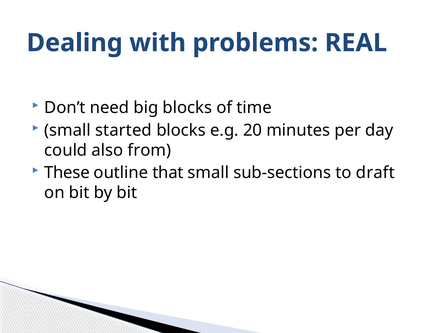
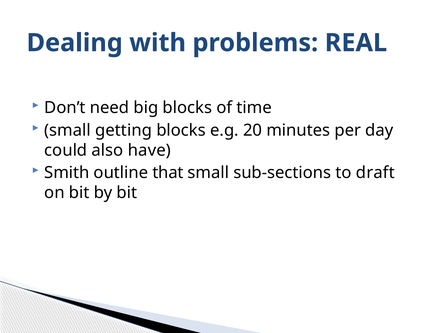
started: started -> getting
from: from -> have
These: These -> Smith
